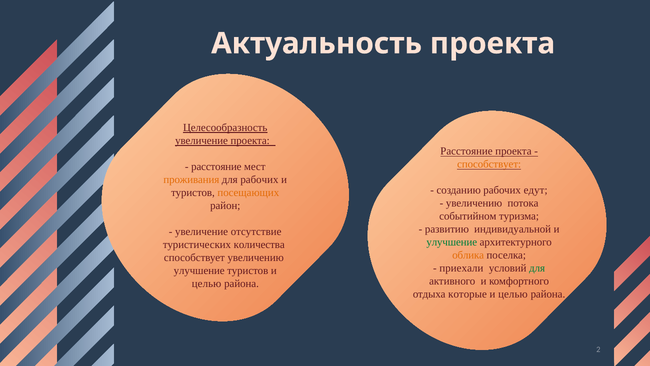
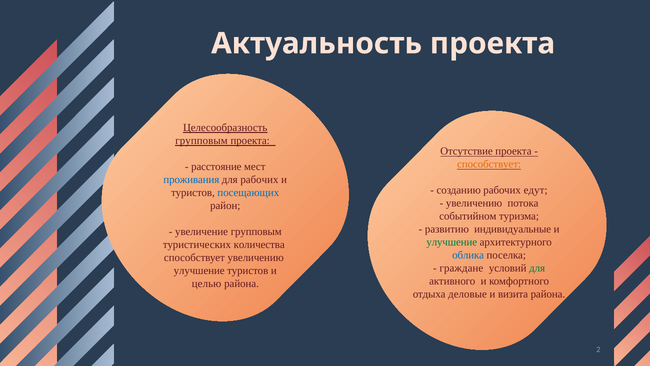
увеличение at (202, 141): увеличение -> групповым
Расстояние at (466, 151): Расстояние -> Отсутствие
проживания colour: orange -> blue
посещающих colour: orange -> blue
индивидуальной: индивидуальной -> индивидуальные
увеличение отсутствие: отсутствие -> групповым
облика colour: orange -> blue
приехали: приехали -> граждане
которые: которые -> деловые
целью at (513, 294): целью -> визита
